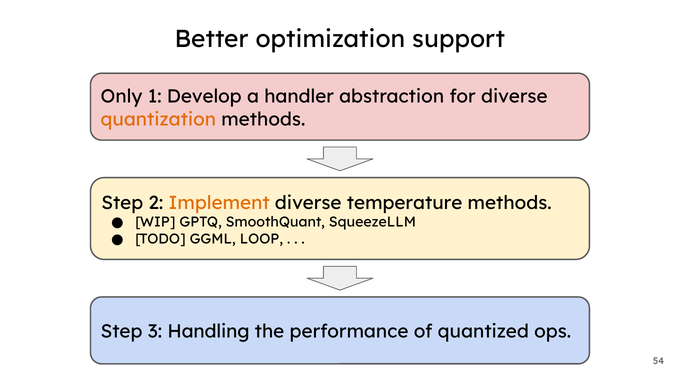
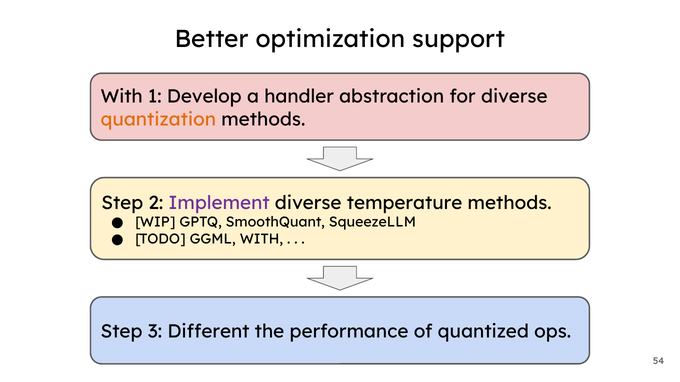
Only at (122, 97): Only -> With
Implement colour: orange -> purple
GGML LOOP: LOOP -> WITH
Handling: Handling -> Different
